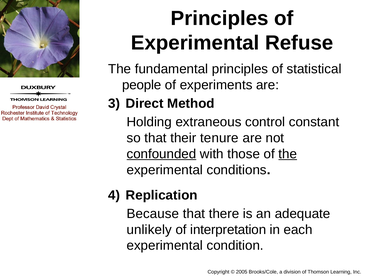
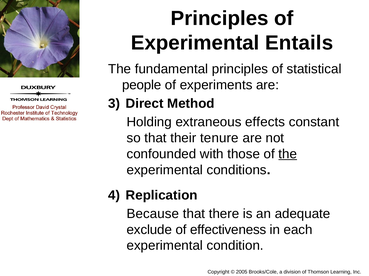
Refuse: Refuse -> Entails
control: control -> effects
confounded underline: present -> none
unlikely: unlikely -> exclude
interpretation: interpretation -> effectiveness
